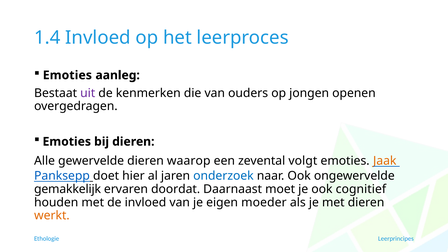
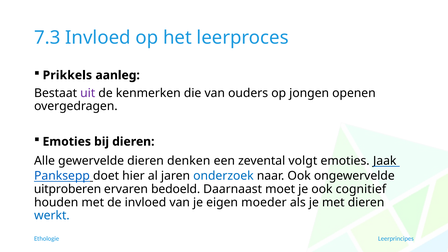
1.4: 1.4 -> 7.3
Emoties at (67, 75): Emoties -> Prikkels
waarop: waarop -> denken
Jaak colour: orange -> black
gemakkelijk: gemakkelijk -> uitproberen
doordat: doordat -> bedoeld
werkt colour: orange -> blue
